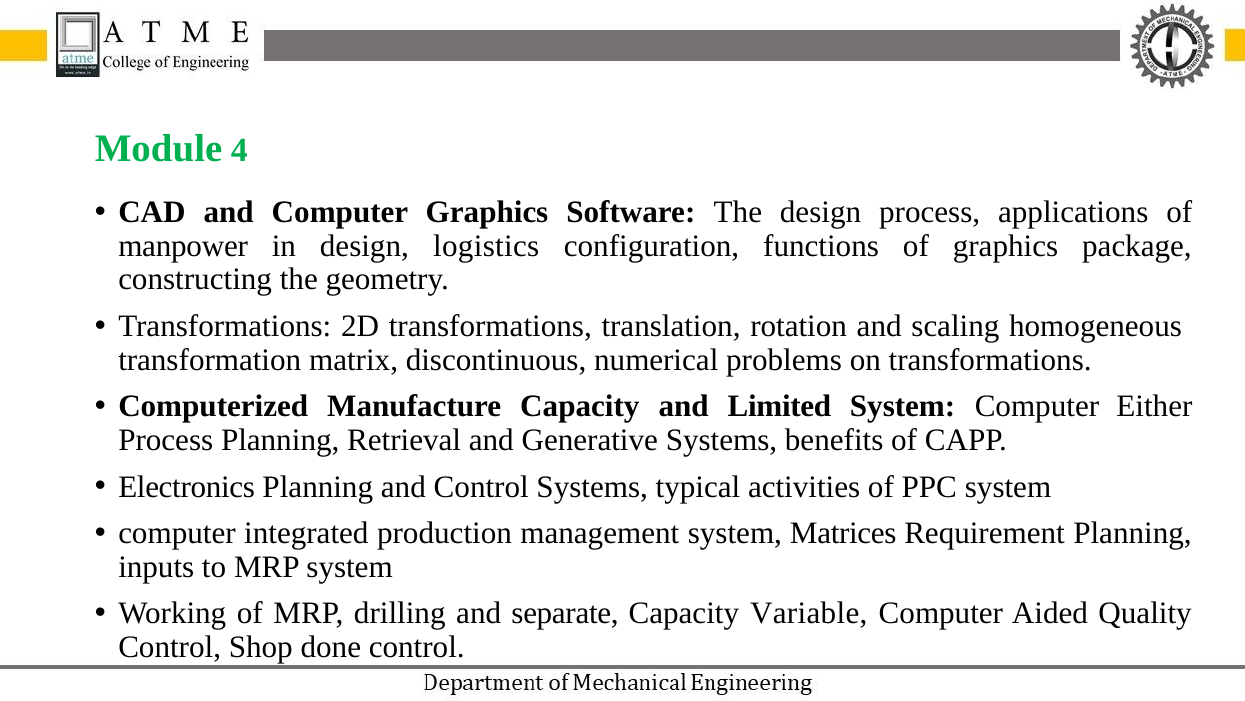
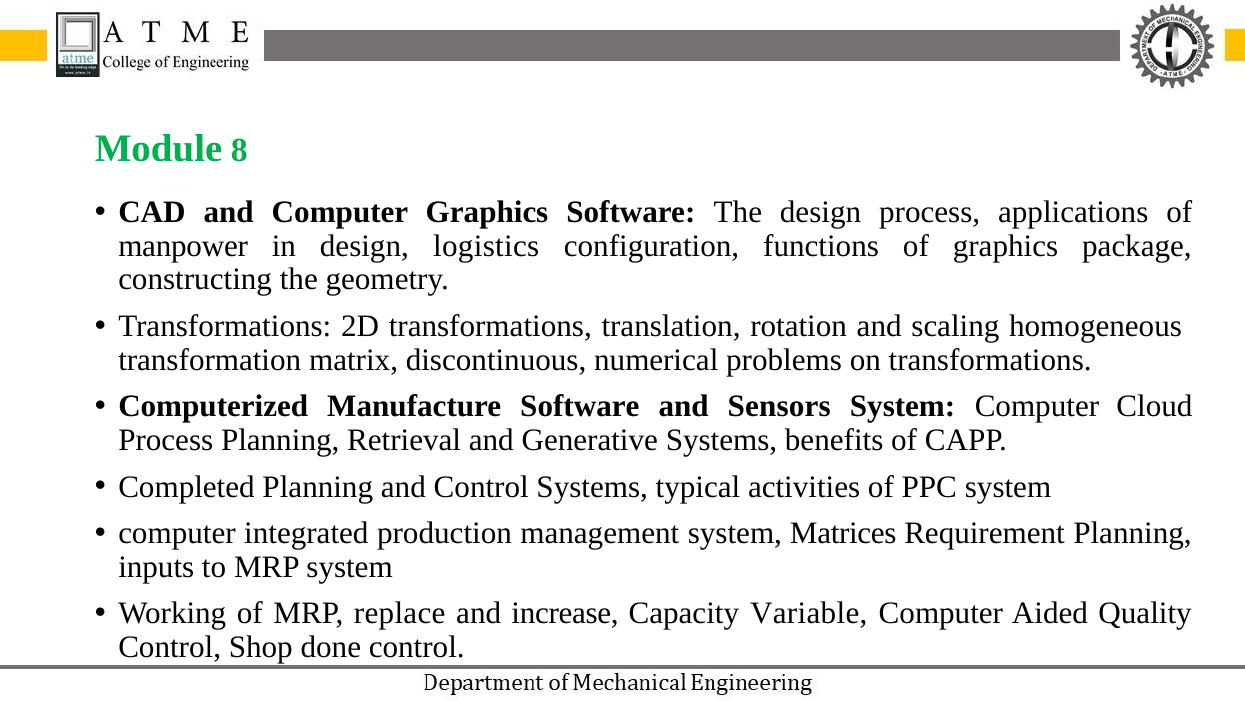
4: 4 -> 8
Manufacture Capacity: Capacity -> Software
Limited: Limited -> Sensors
Either: Either -> Cloud
Electronics: Electronics -> Completed
drilling: drilling -> replace
separate: separate -> increase
